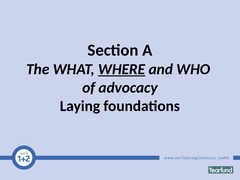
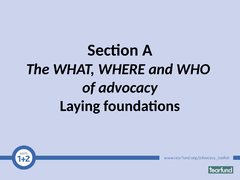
WHERE underline: present -> none
